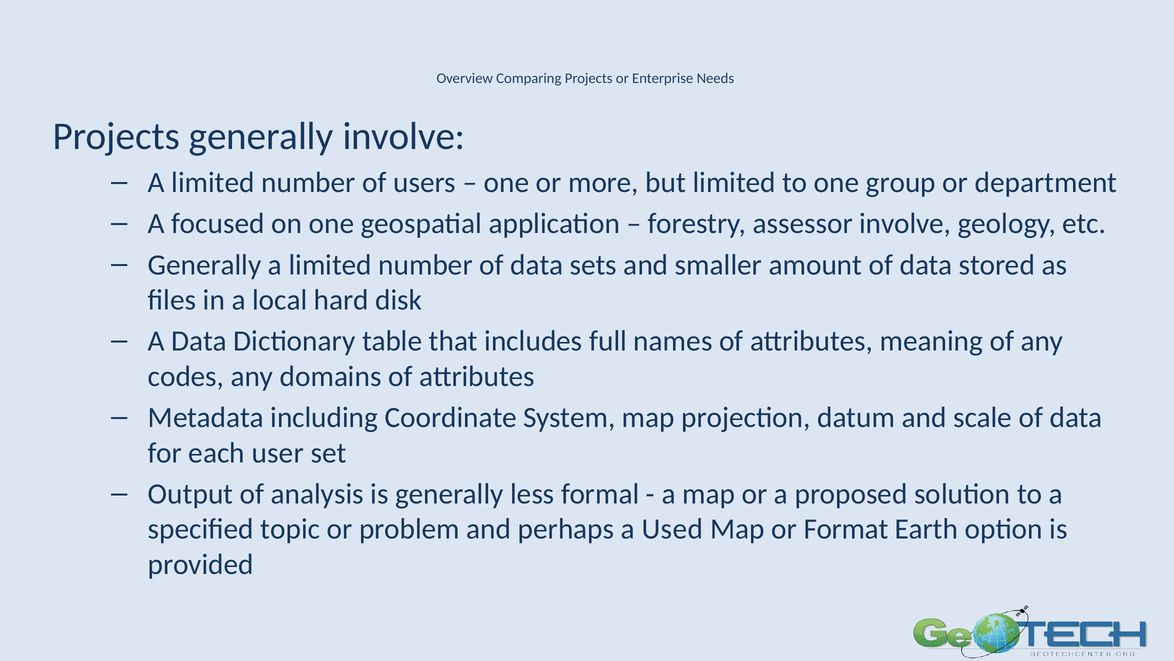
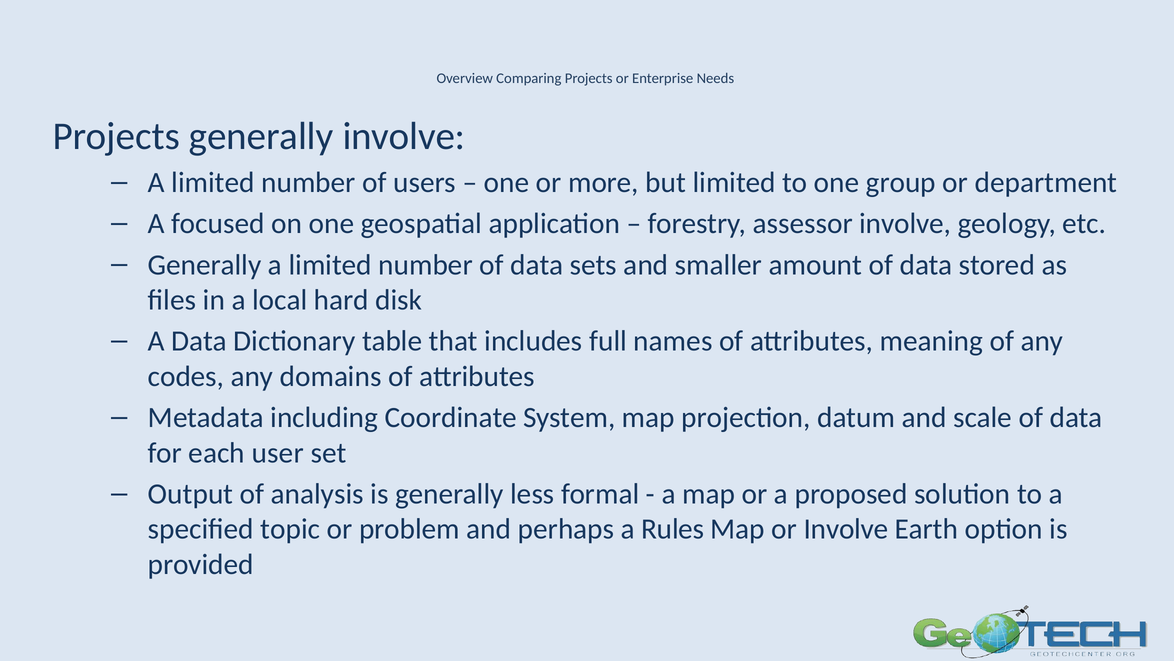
Used: Used -> Rules
or Format: Format -> Involve
